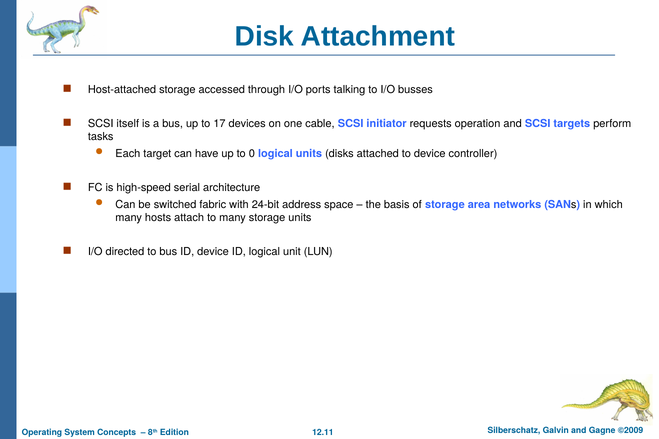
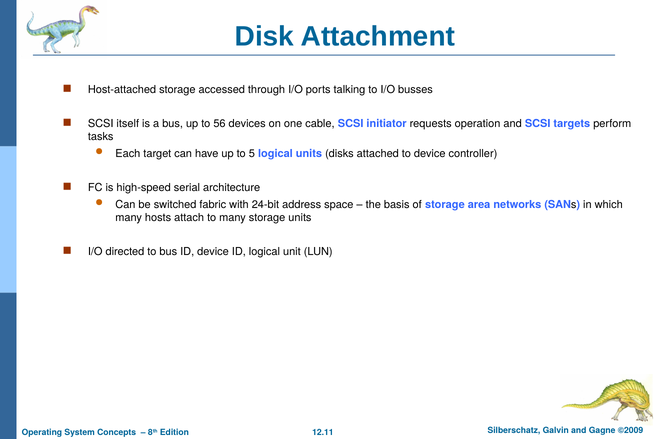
17: 17 -> 56
0: 0 -> 5
